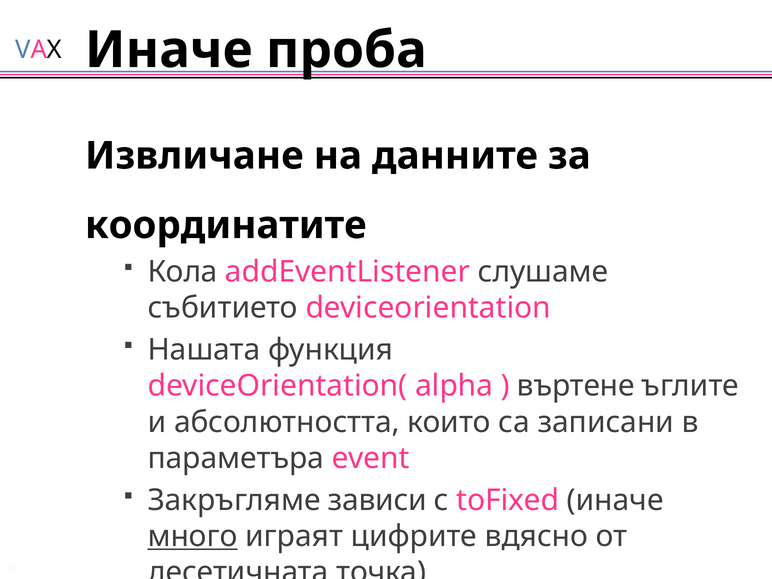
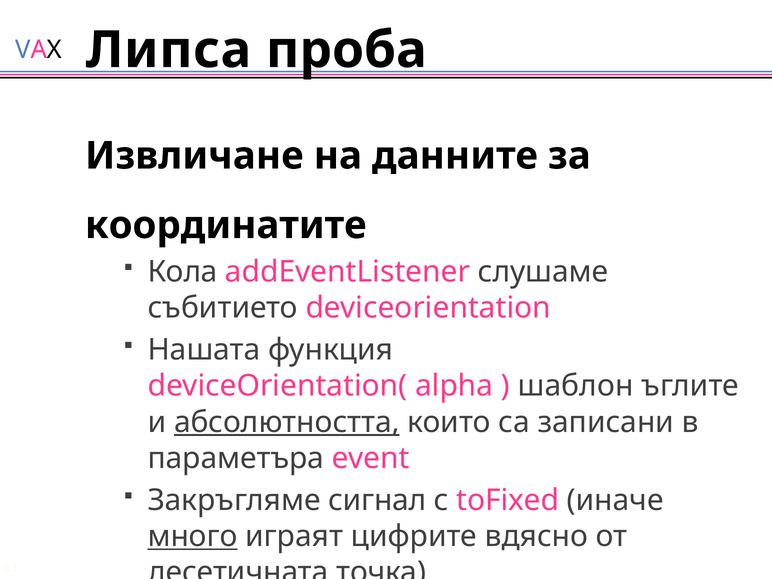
Иначе at (169, 50): Иначе -> Липса
въртене: въртене -> шаблон
абсолютността underline: none -> present
зависи: зависи -> сигнал
